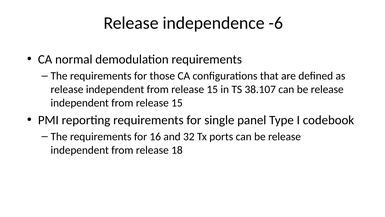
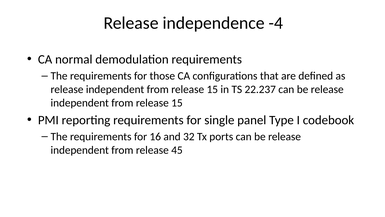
-6: -6 -> -4
38.107: 38.107 -> 22.237
18: 18 -> 45
